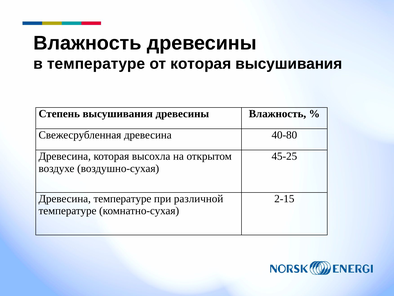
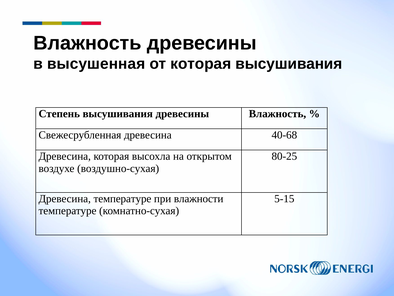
в температуре: температуре -> высушенная
40-80: 40-80 -> 40-68
45-25: 45-25 -> 80-25
различной: различной -> влажности
2-15: 2-15 -> 5-15
